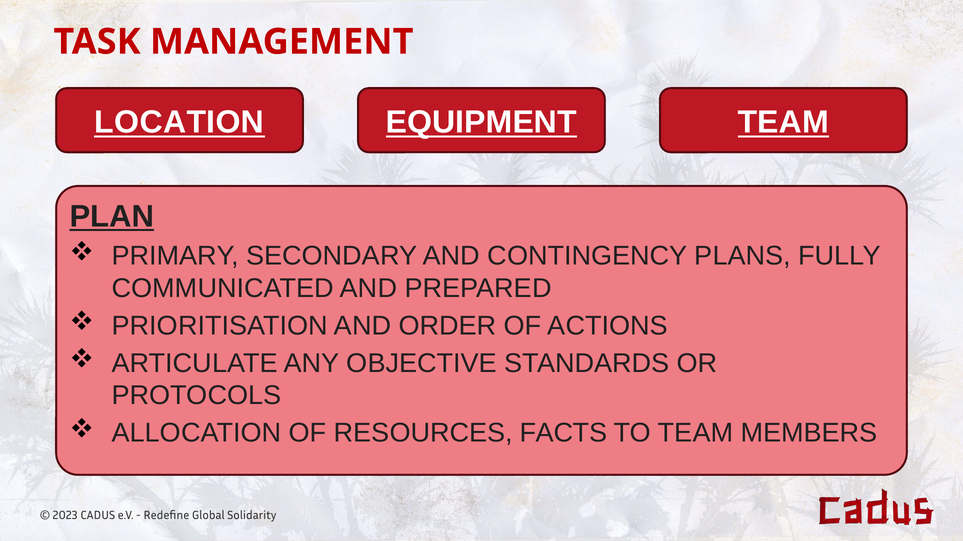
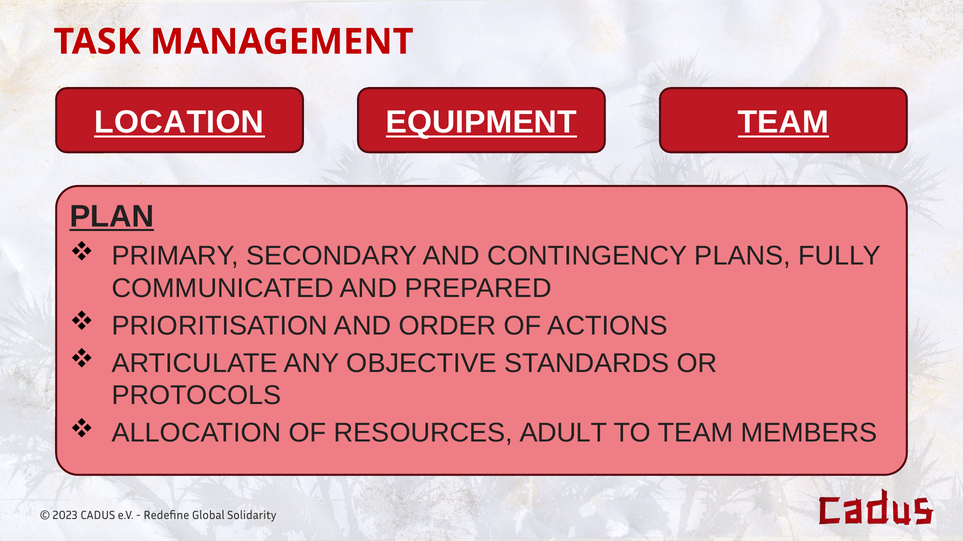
FACTS: FACTS -> ADULT
